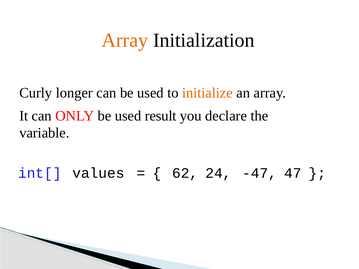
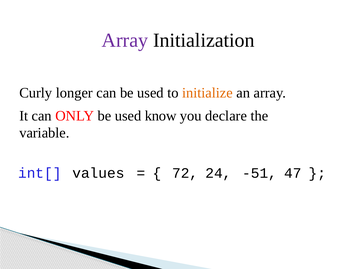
Array at (125, 40) colour: orange -> purple
result: result -> know
62: 62 -> 72
-47: -47 -> -51
